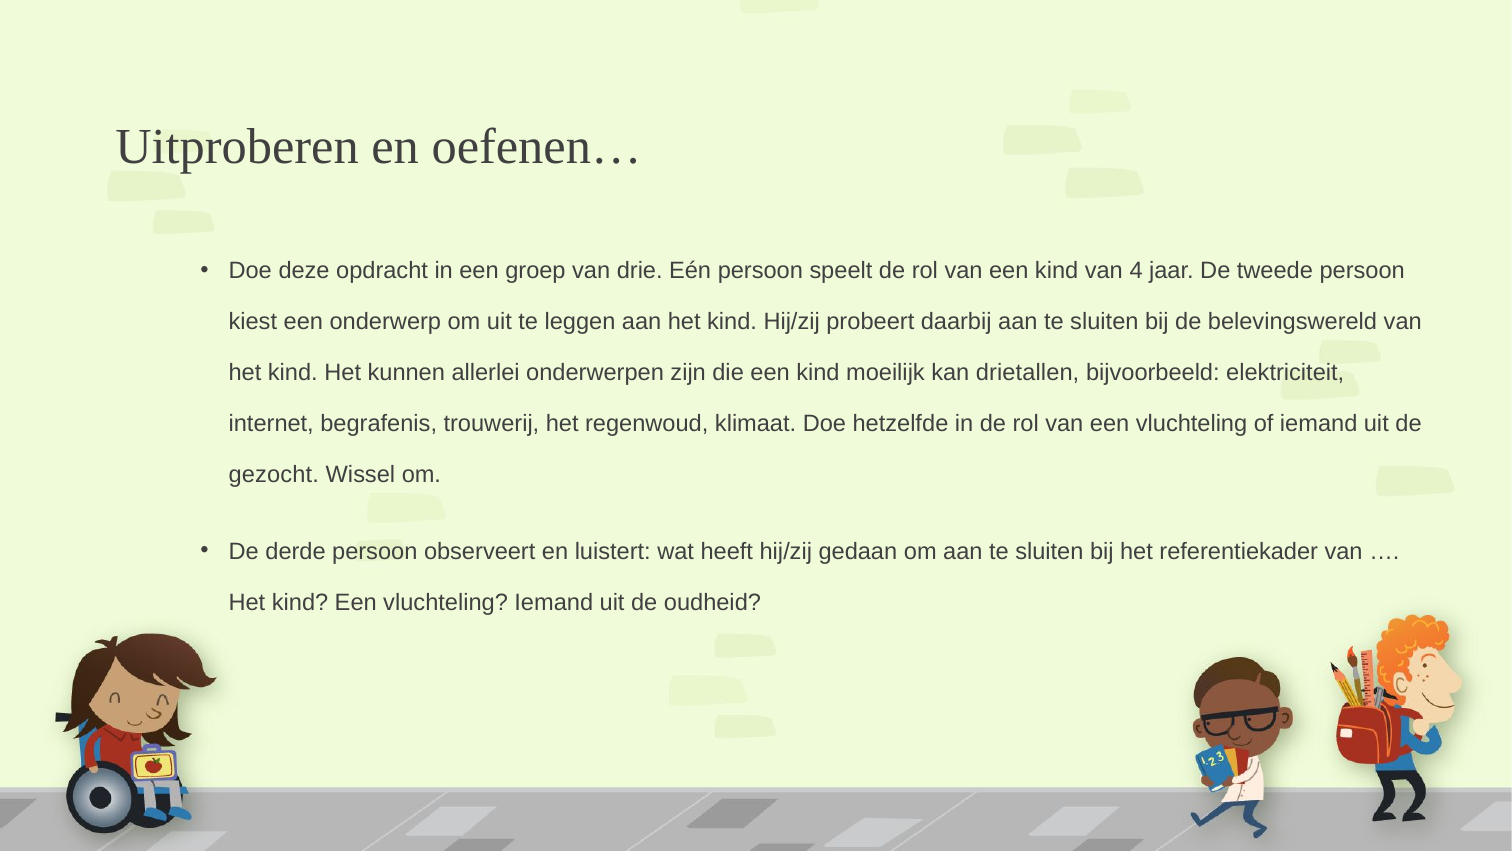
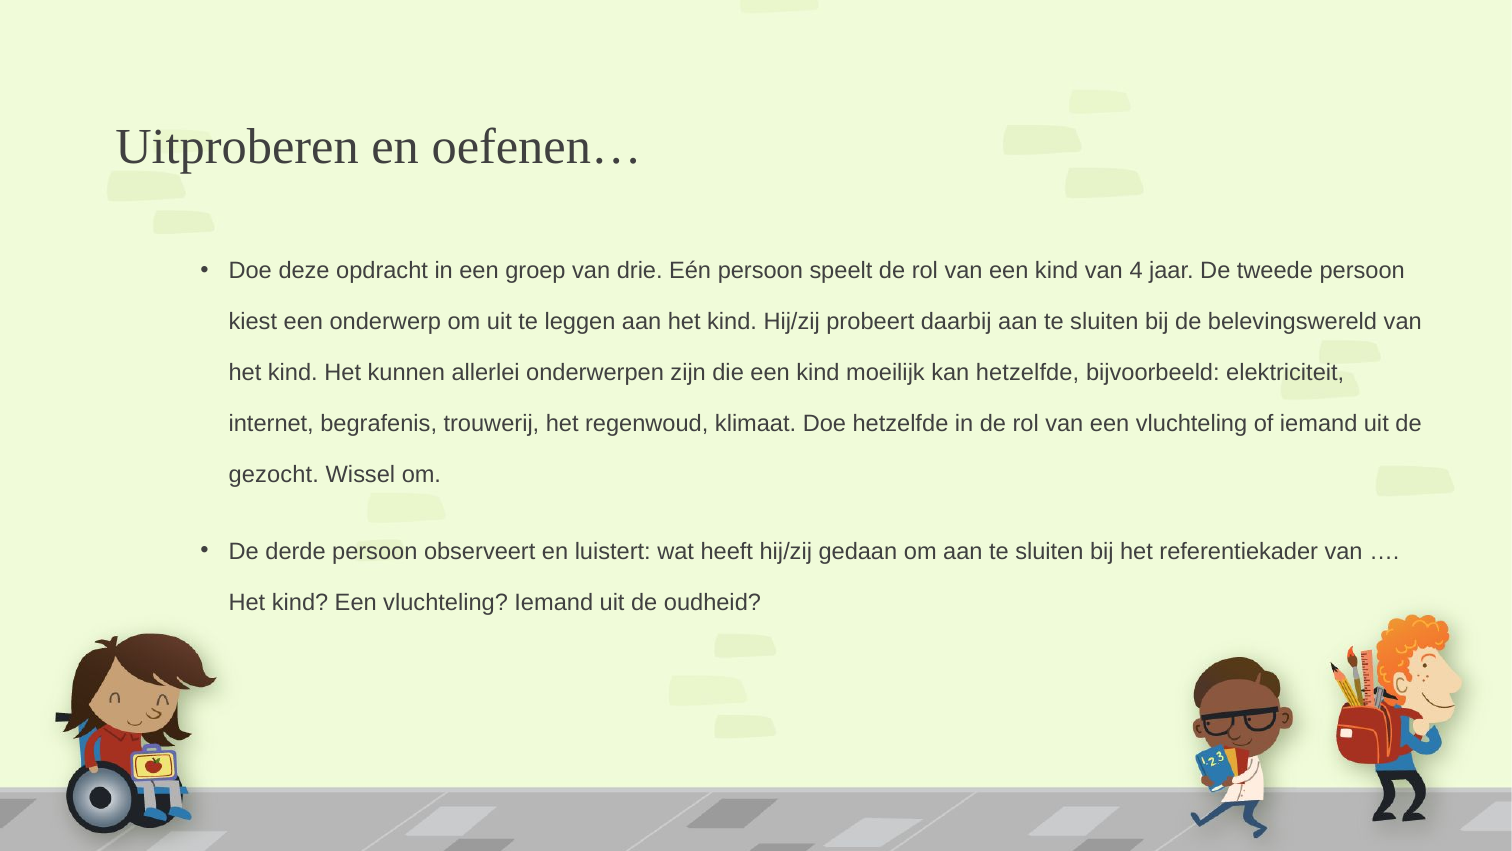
kan drietallen: drietallen -> hetzelfde
